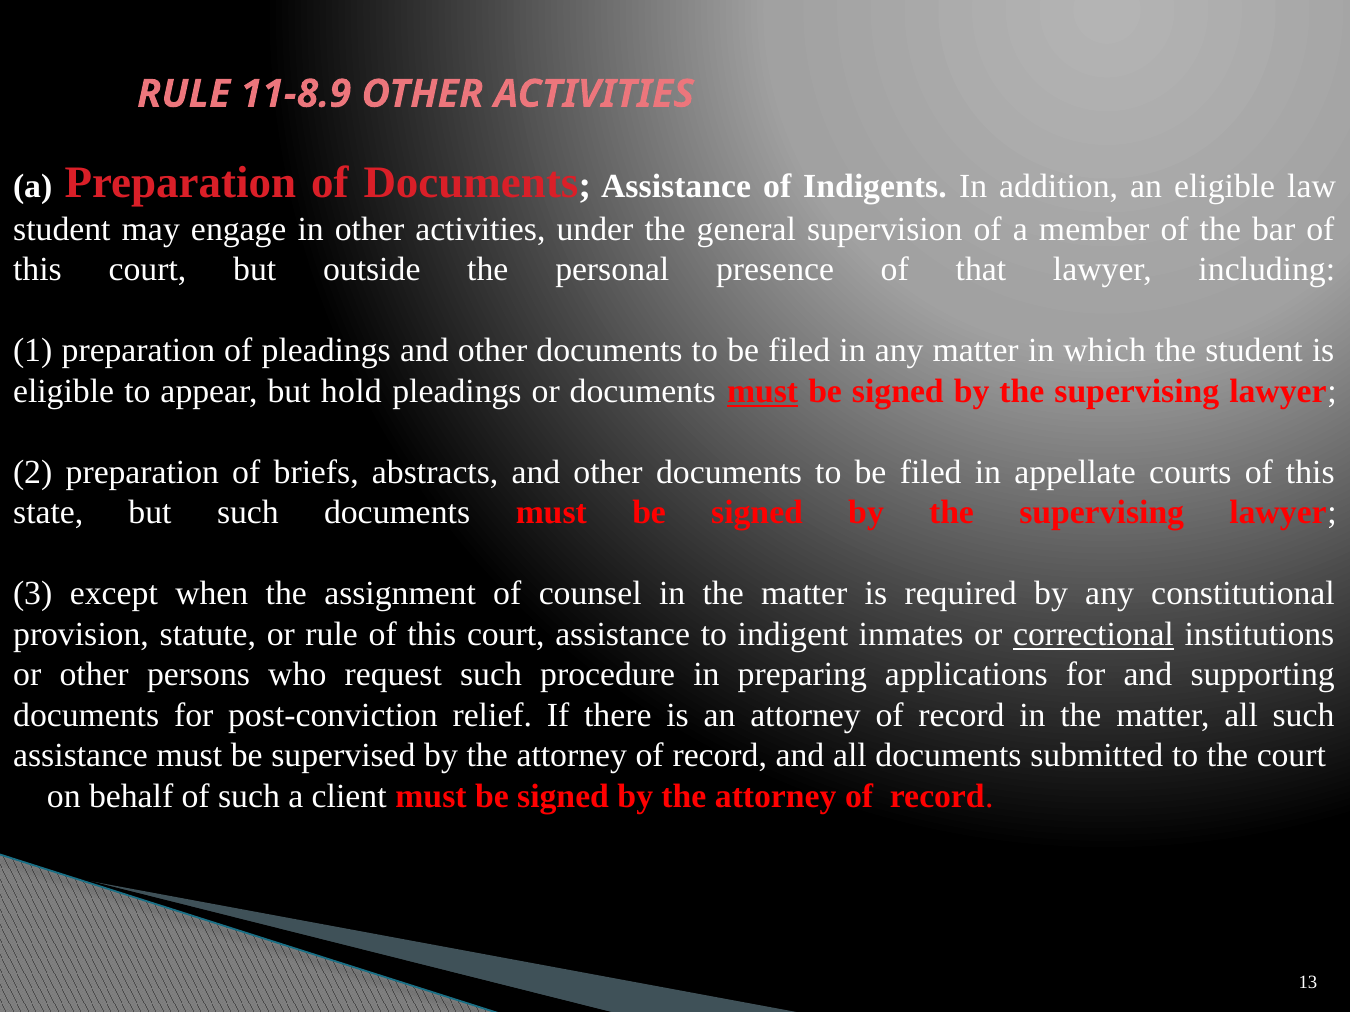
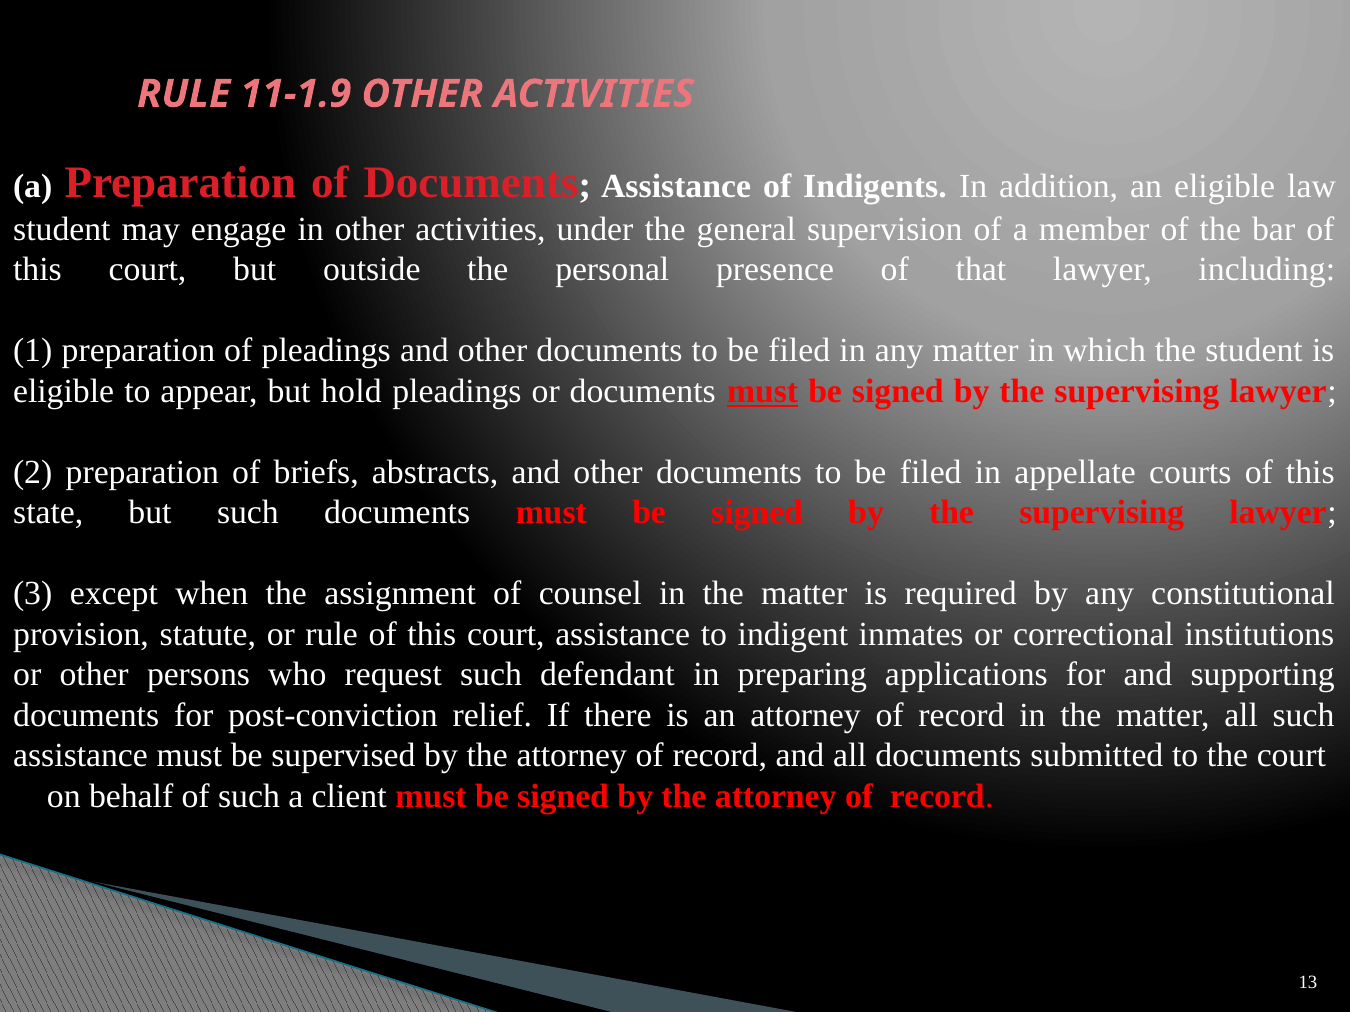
11-8.9: 11-8.9 -> 11-1.9
correctional underline: present -> none
procedure: procedure -> defendant
